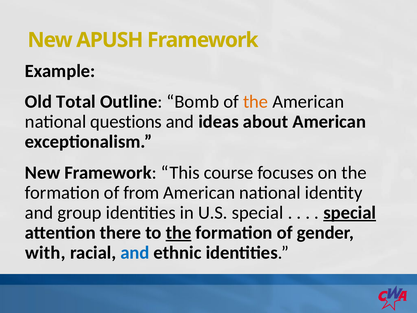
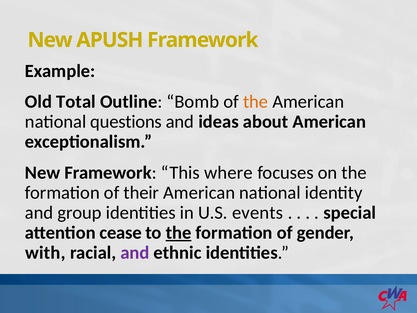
course: course -> where
from: from -> their
U.S special: special -> events
special at (350, 212) underline: present -> none
there: there -> cease
and at (135, 253) colour: blue -> purple
